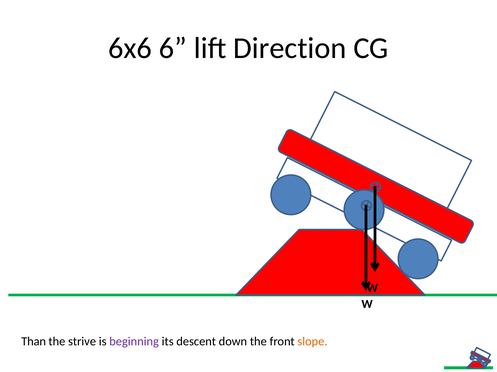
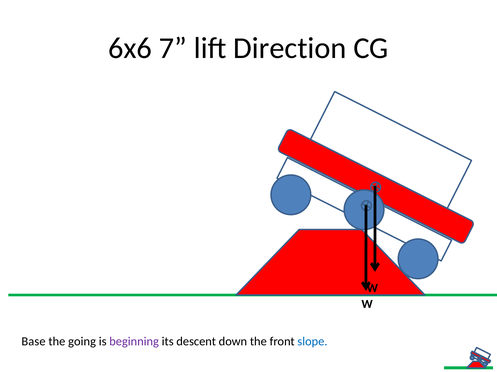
6: 6 -> 7
Than: Than -> Base
strive: strive -> going
slope colour: orange -> blue
